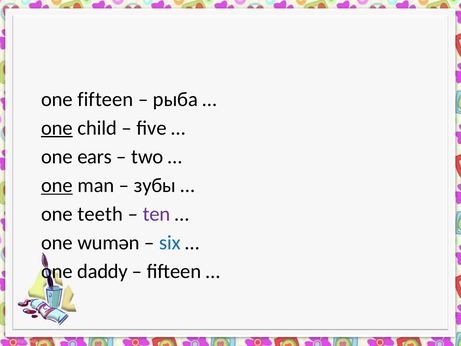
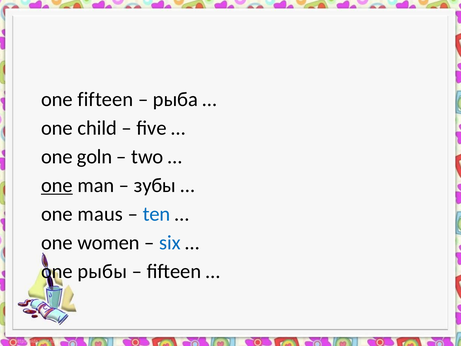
one at (57, 128) underline: present -> none
ears: ears -> goln
teeth: teeth -> maus
ten colour: purple -> blue
wumən: wumən -> women
daddy: daddy -> рыбы
